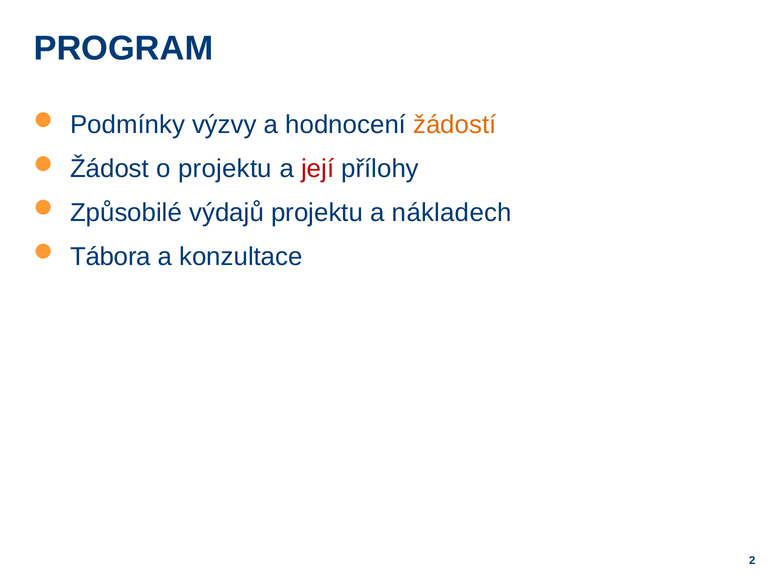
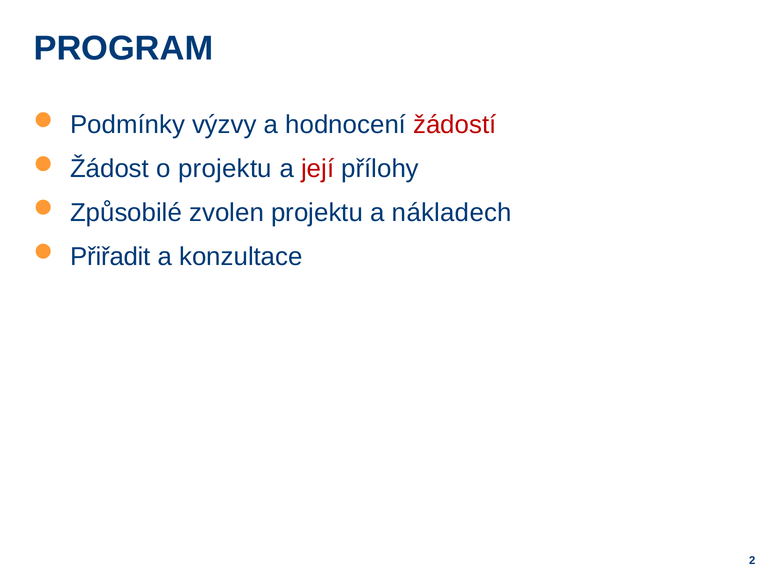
žádostí colour: orange -> red
výdajů: výdajů -> zvolen
Tábora: Tábora -> Přiřadit
